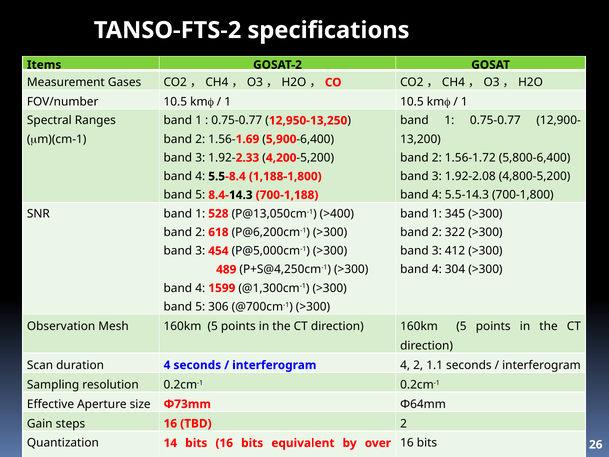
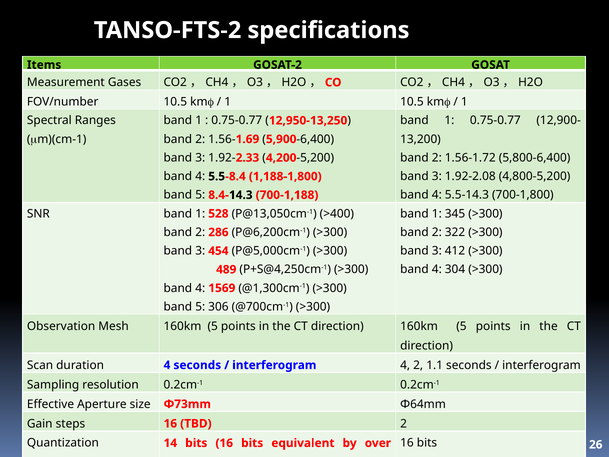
618: 618 -> 286
1599: 1599 -> 1569
